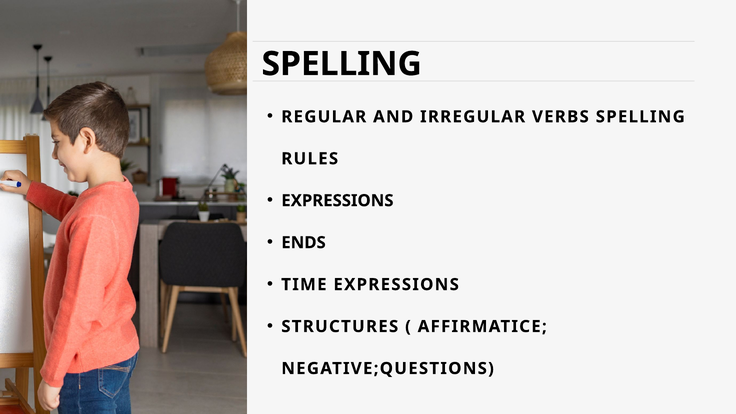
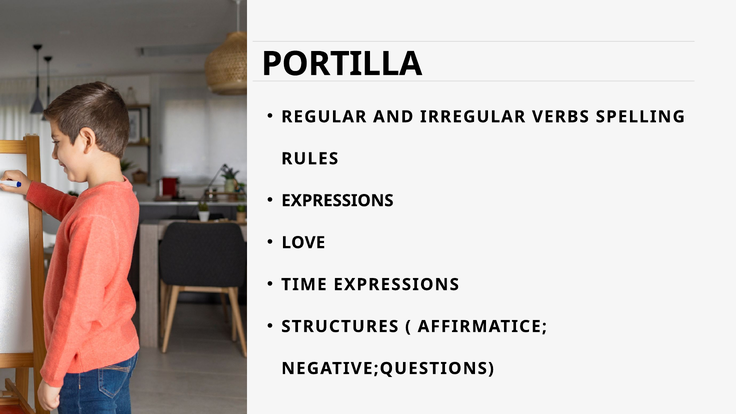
SPELLING at (342, 64): SPELLING -> PORTILLA
ENDS: ENDS -> LOVE
